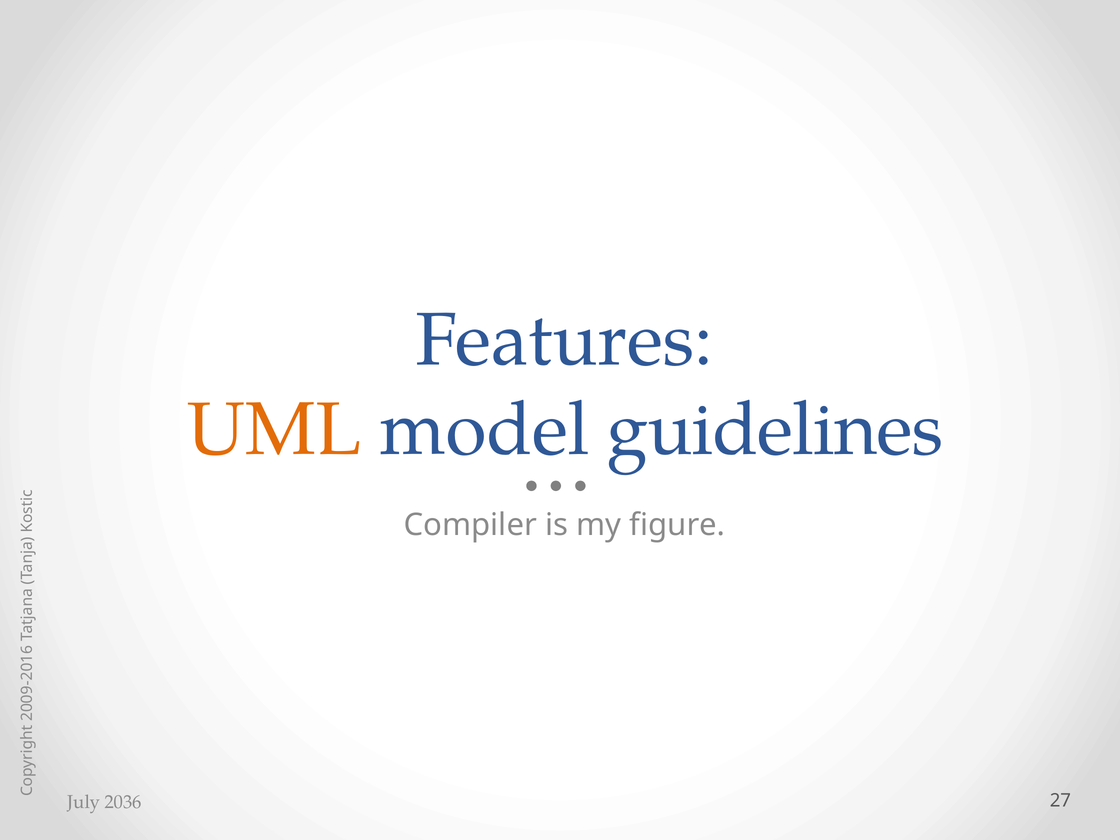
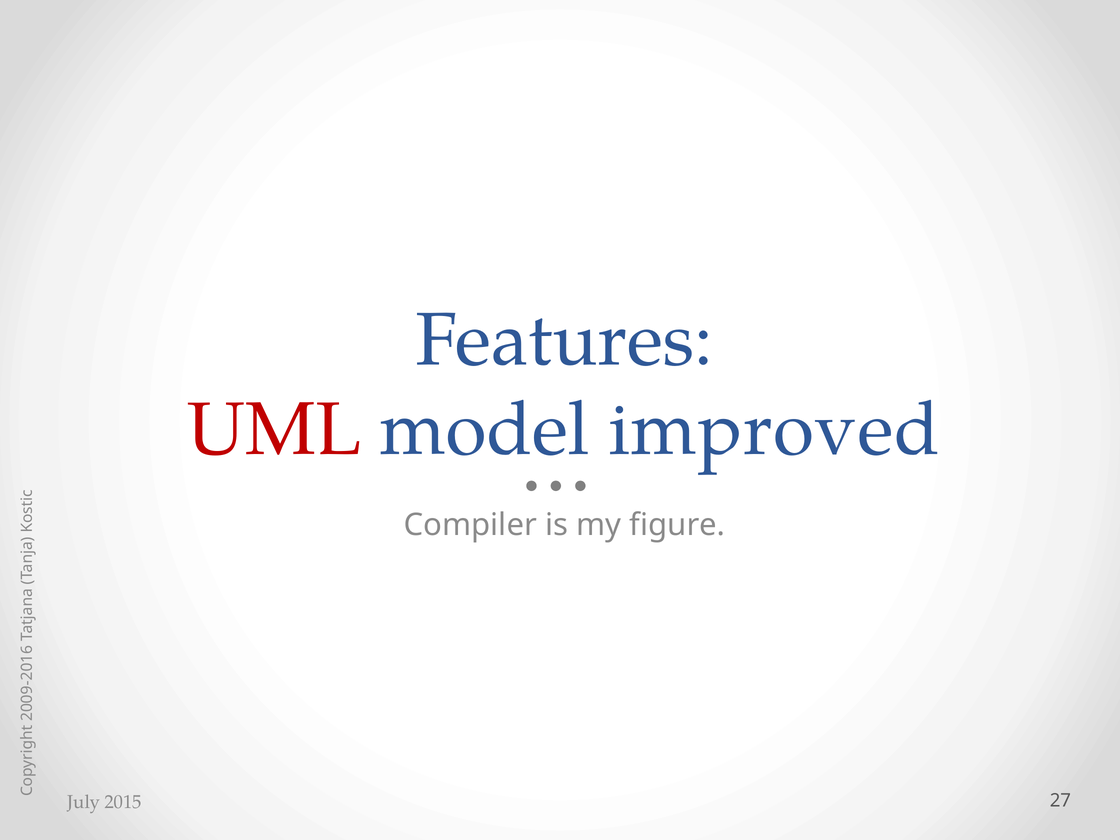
UML colour: orange -> red
guidelines: guidelines -> improved
2036: 2036 -> 2015
